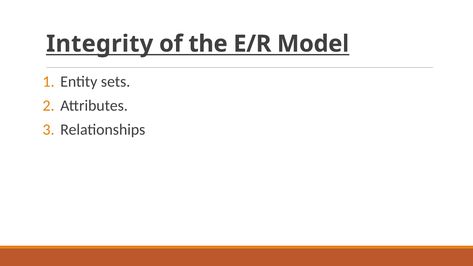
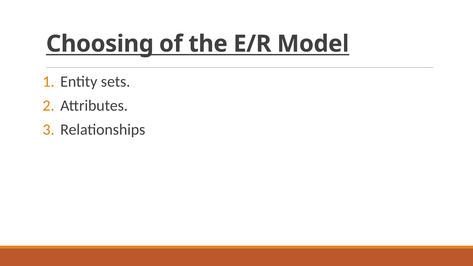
Integrity: Integrity -> Choosing
